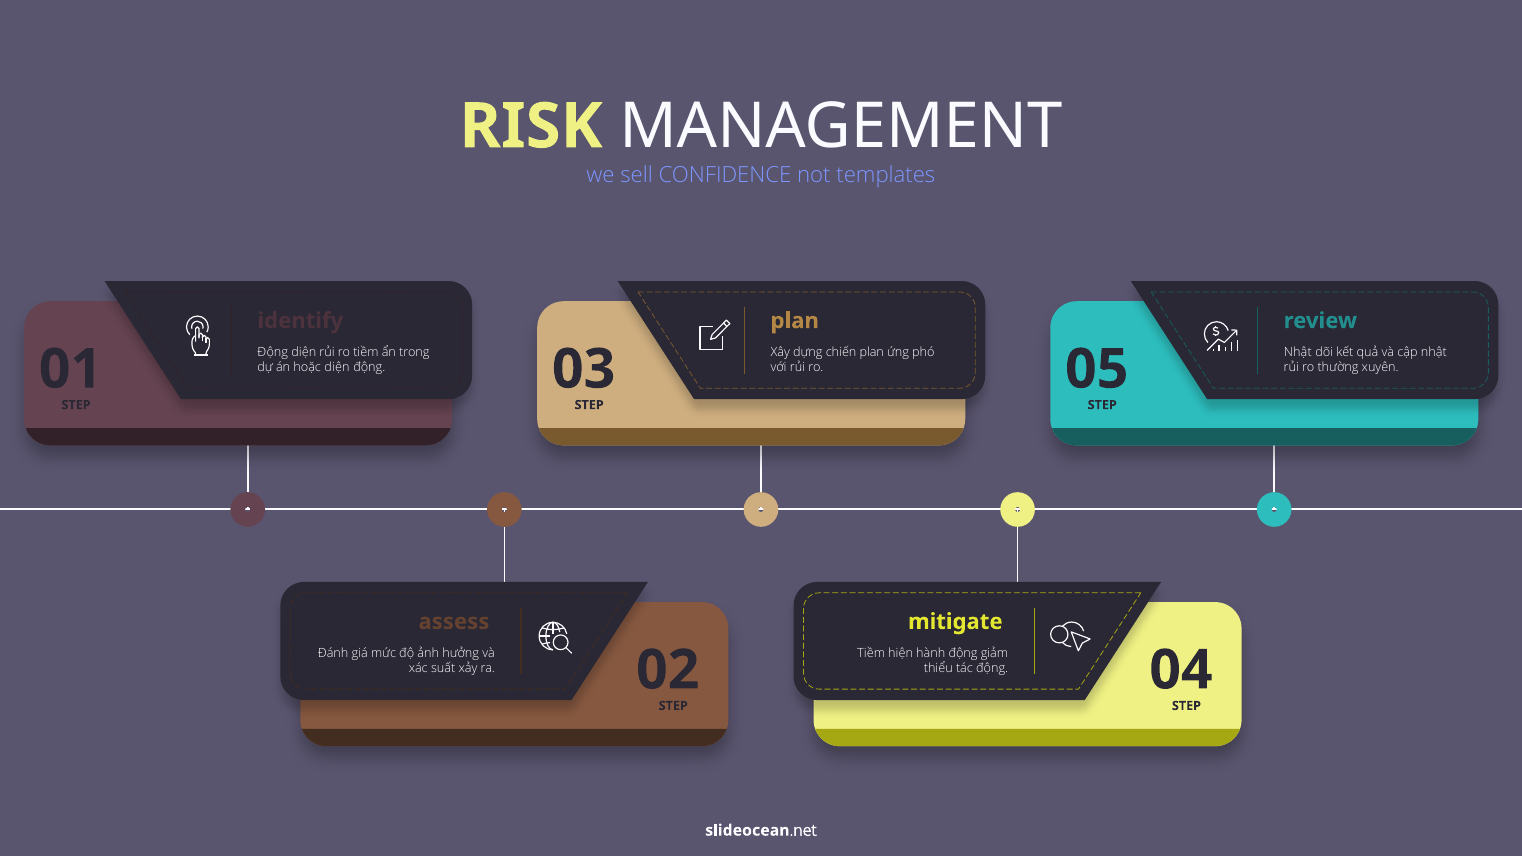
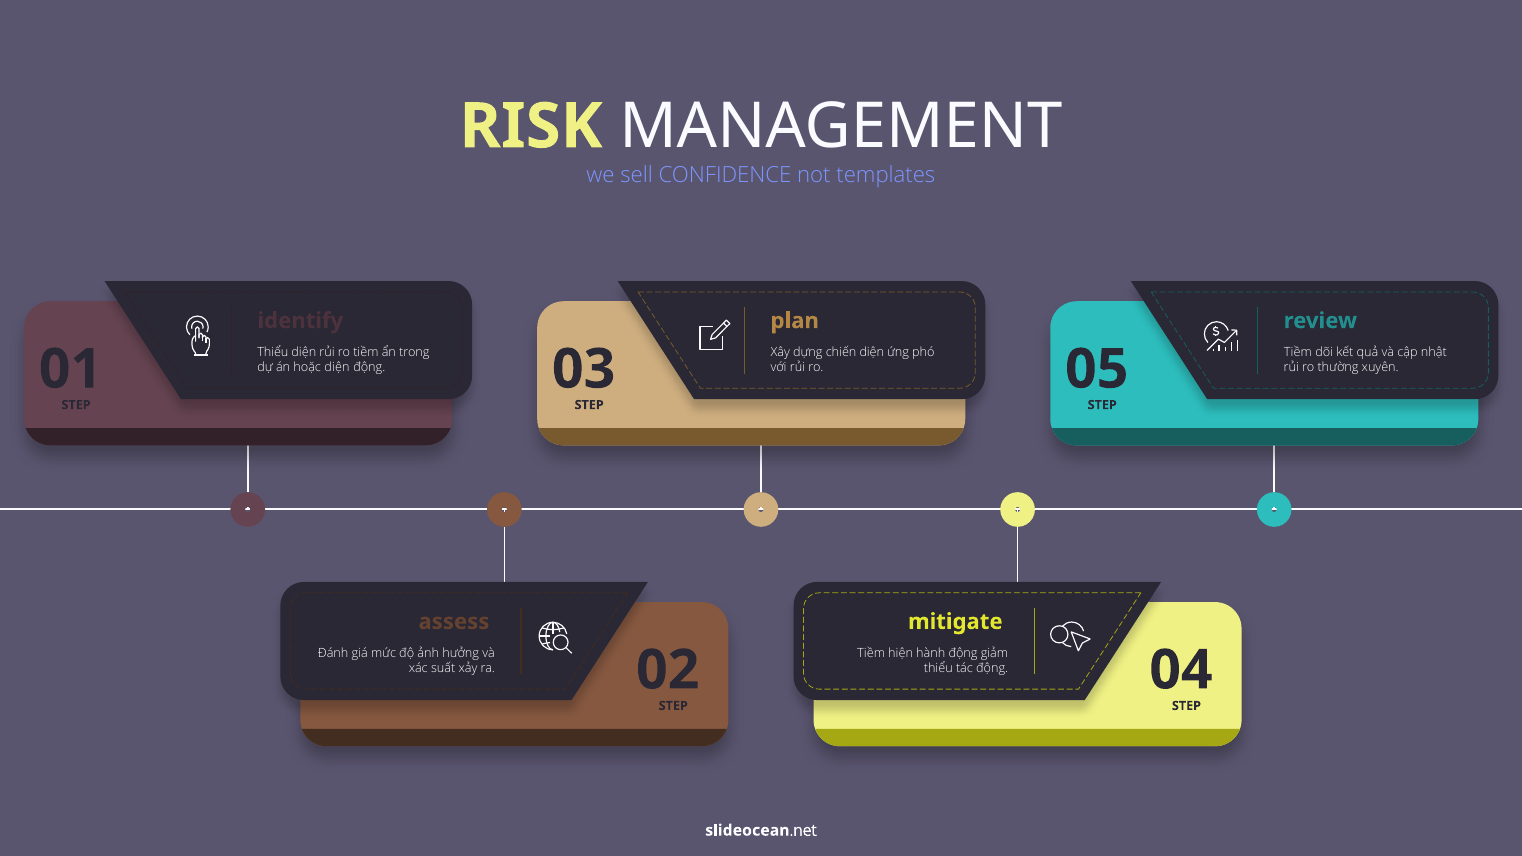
Động at (273, 352): Động -> Thiểu
chiến plan: plan -> diện
Nhật at (1298, 352): Nhật -> Tiềm
